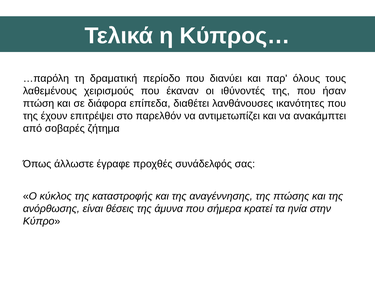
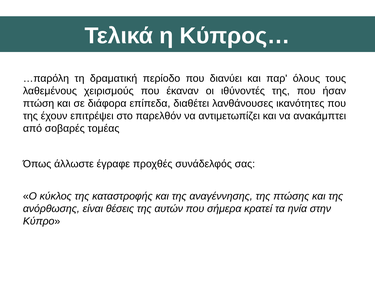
ζήτημα: ζήτημα -> τομέας
άμυνα: άμυνα -> αυτών
